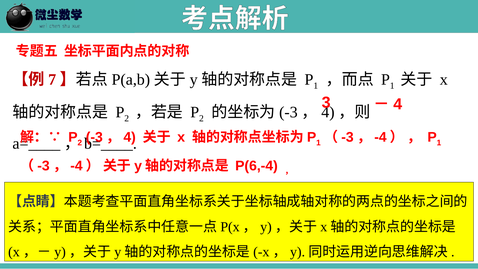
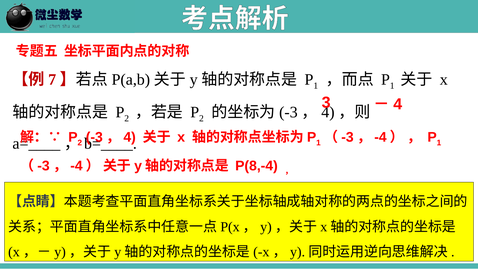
P(6,-4: P(6,-4 -> P(8,-4
